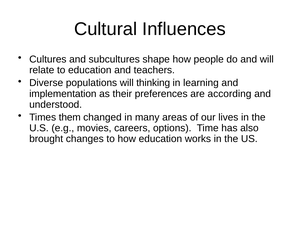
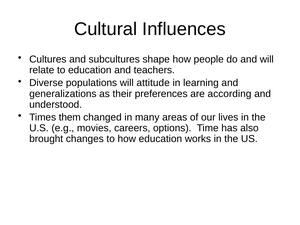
thinking: thinking -> attitude
implementation: implementation -> generalizations
